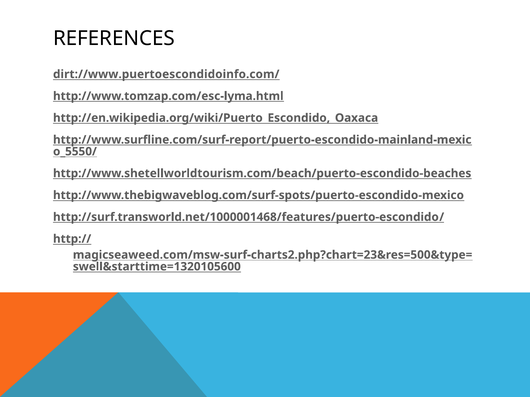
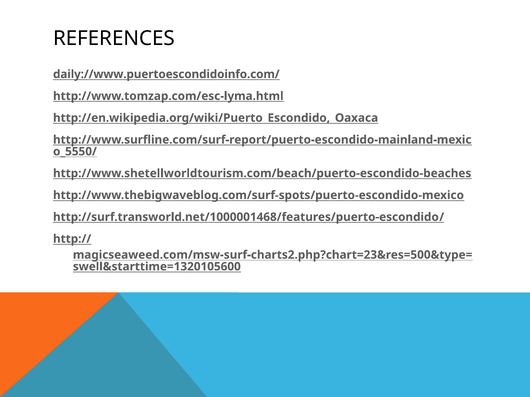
dirt://www.puertoescondidoinfo.com/: dirt://www.puertoescondidoinfo.com/ -> daily://www.puertoescondidoinfo.com/
